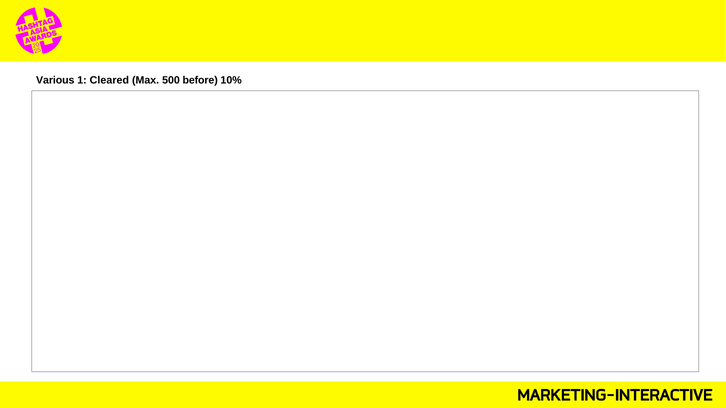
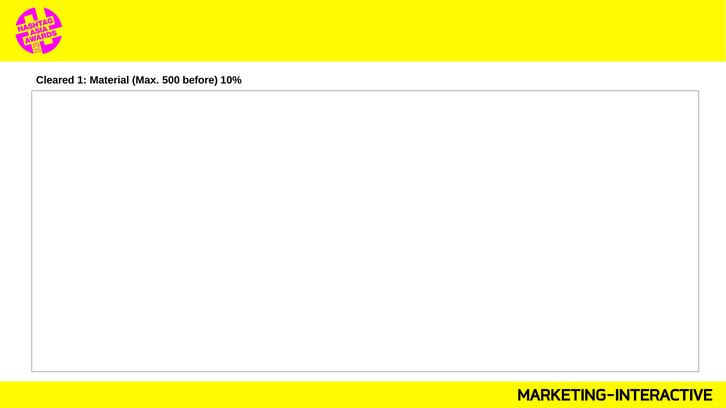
Various: Various -> Cleared
Cleared: Cleared -> Material
